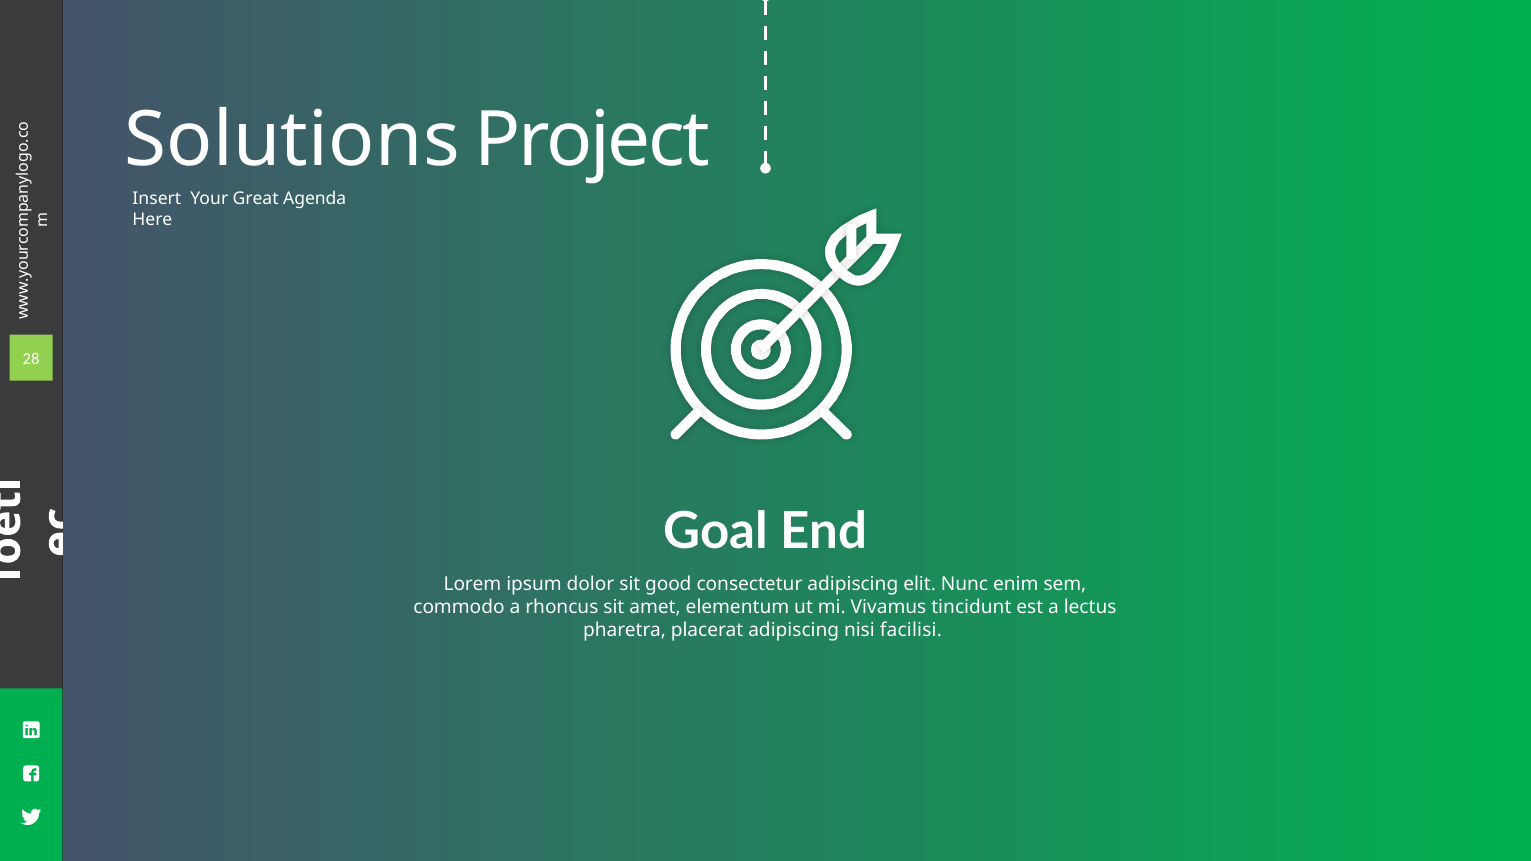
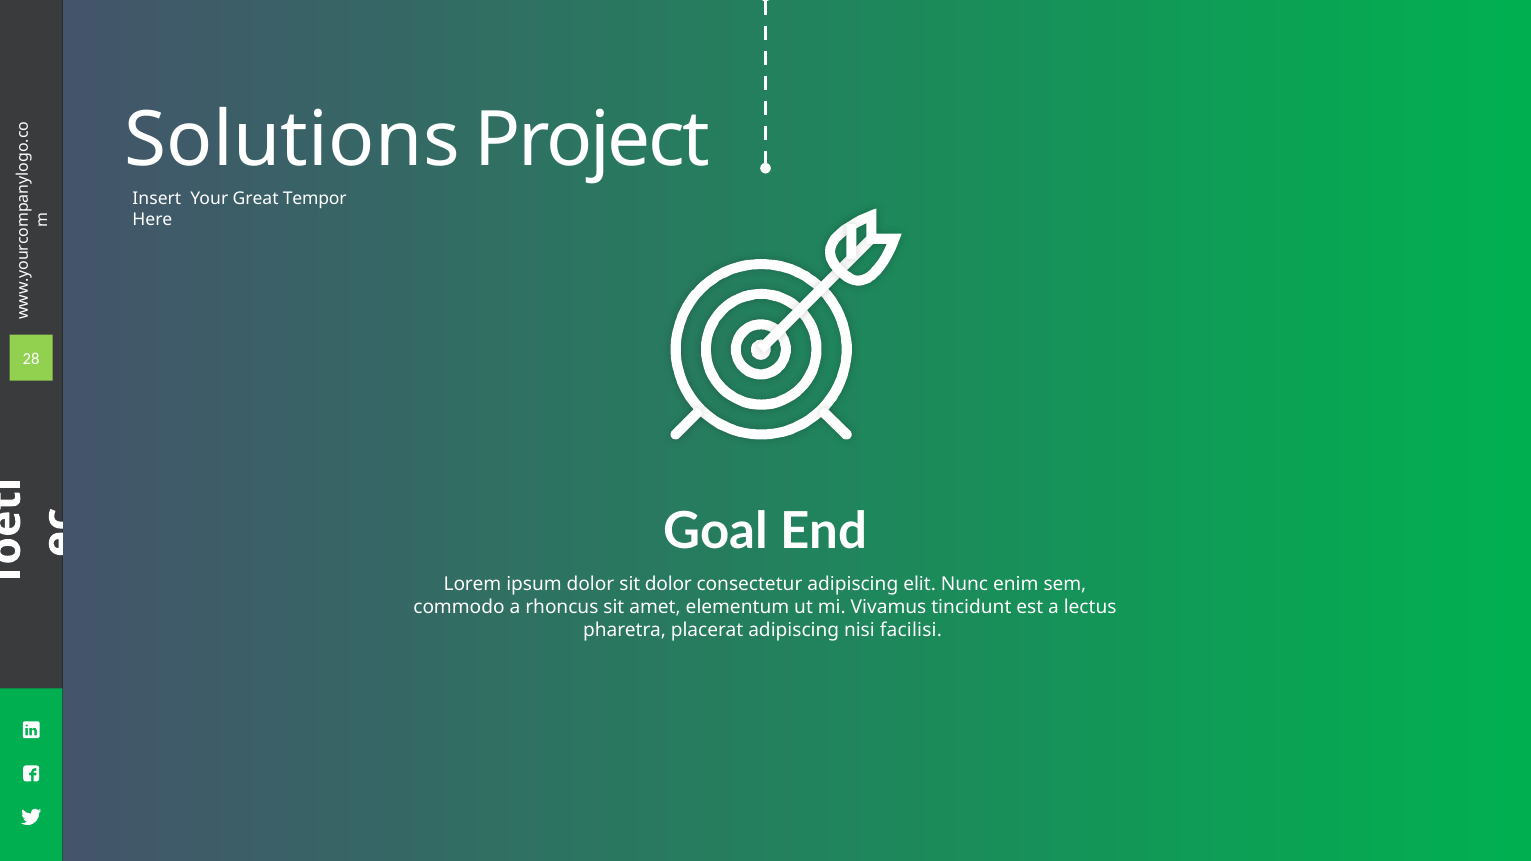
Agenda: Agenda -> Tempor
sit good: good -> dolor
